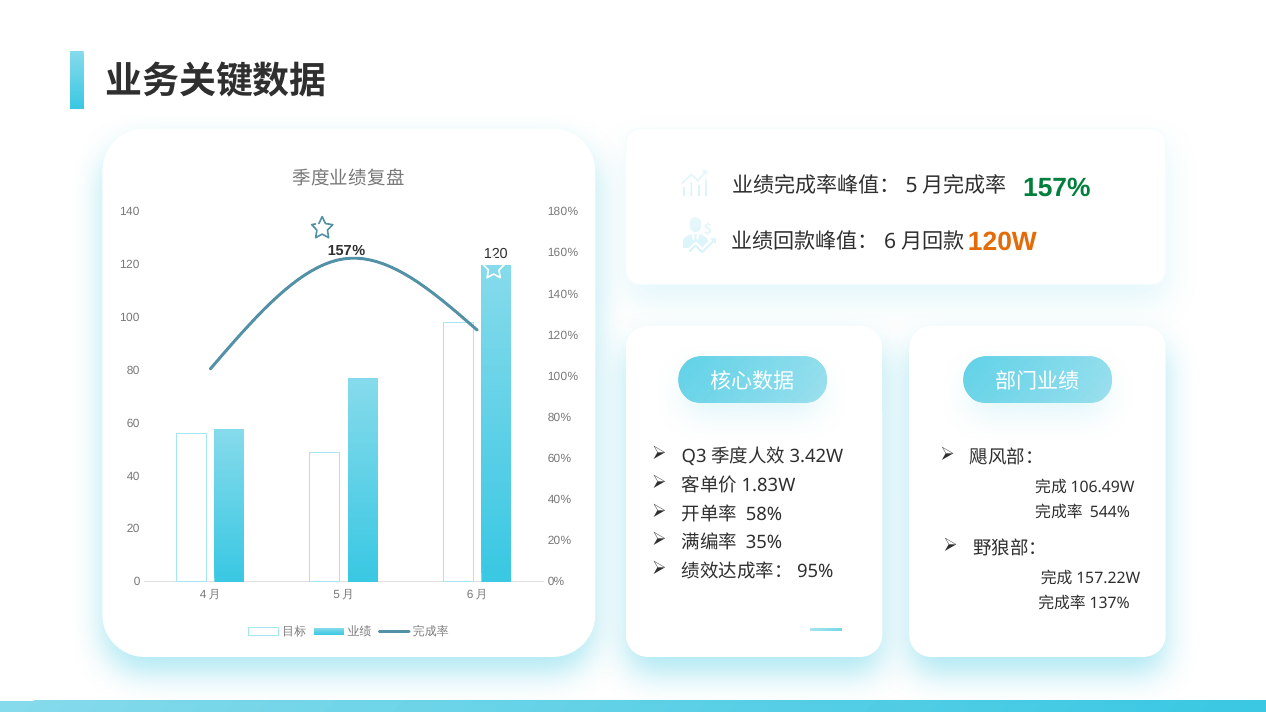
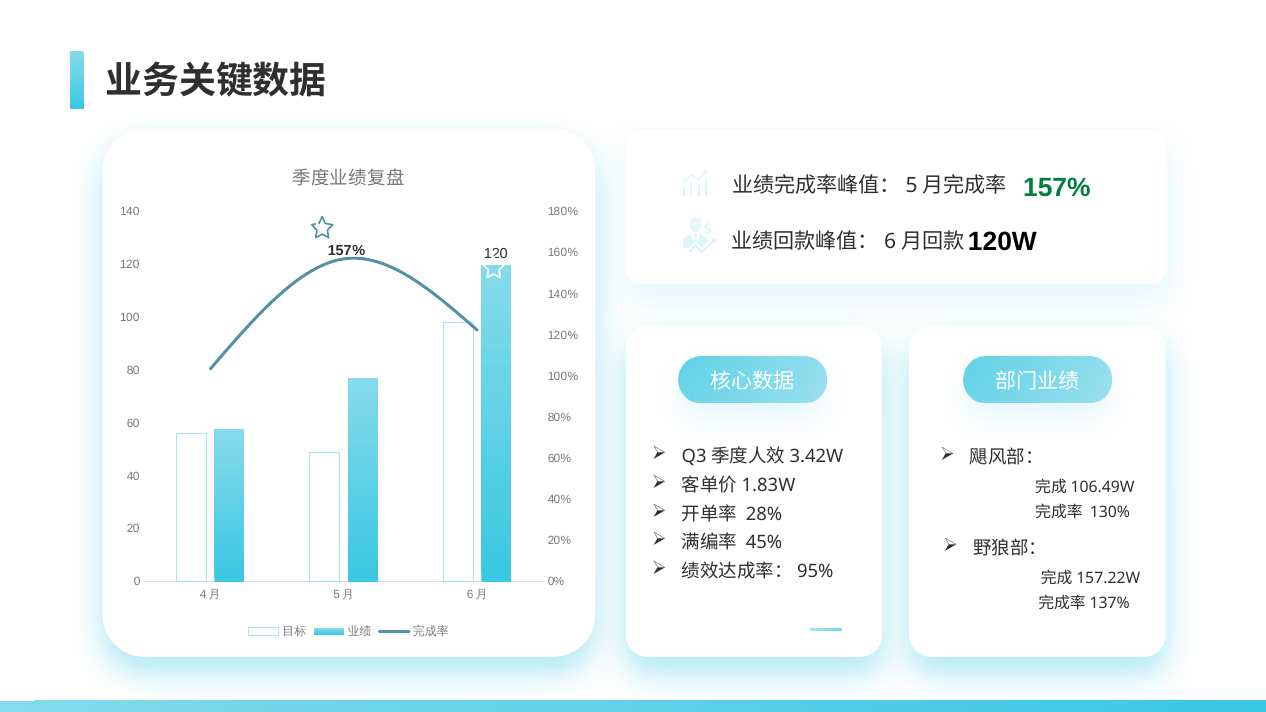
120W colour: orange -> black
58%: 58% -> 28%
544%: 544% -> 130%
35%: 35% -> 45%
